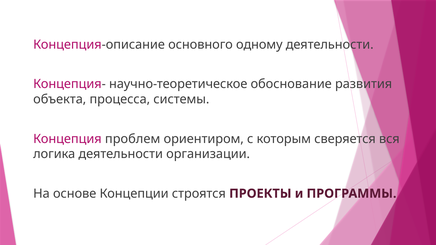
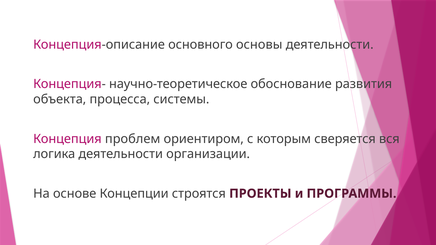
одному: одному -> основы
